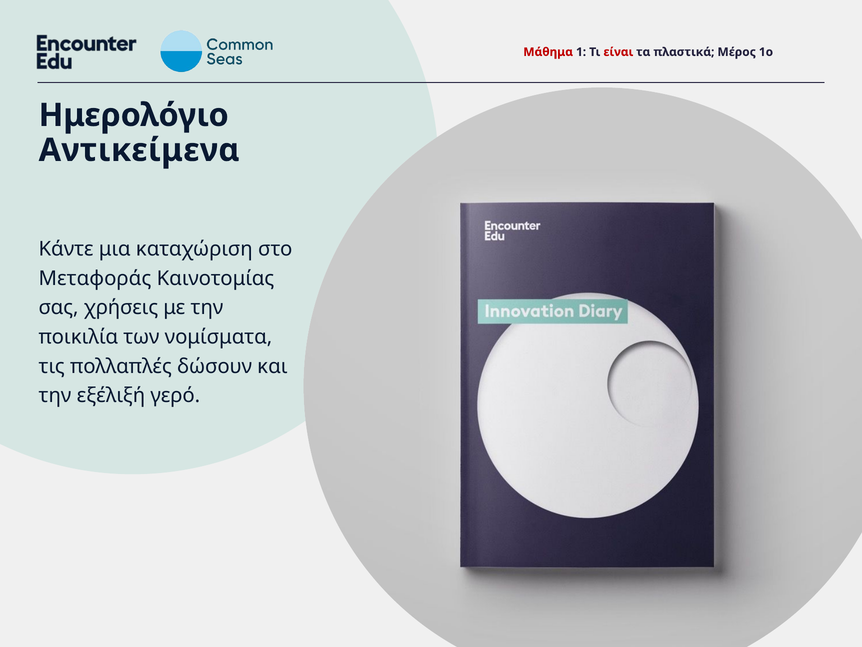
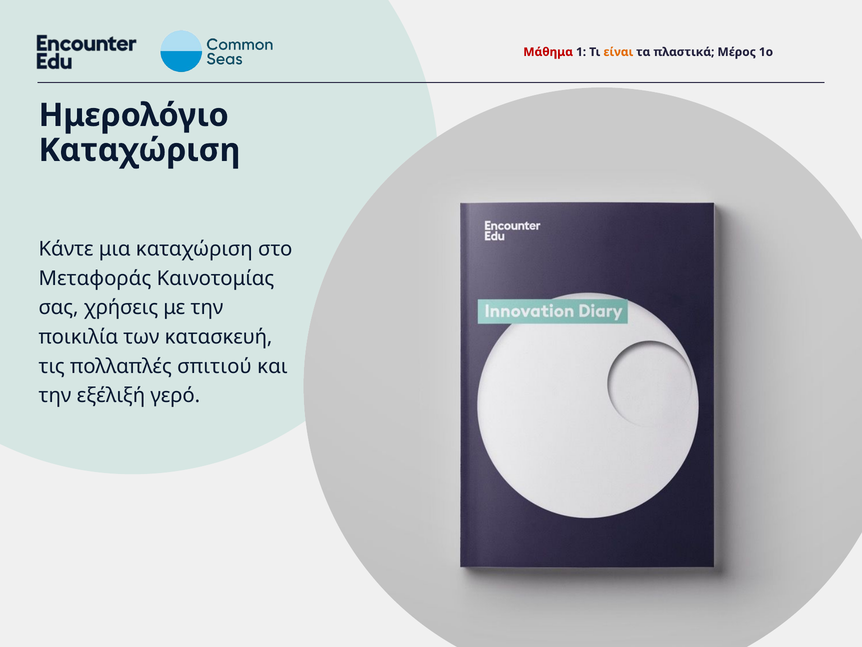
είναι colour: red -> orange
Αντικείμενα at (139, 150): Αντικείμενα -> Καταχώριση
νομίσματα: νομίσματα -> κατασκευή
δώσουν: δώσουν -> σπιτιού
